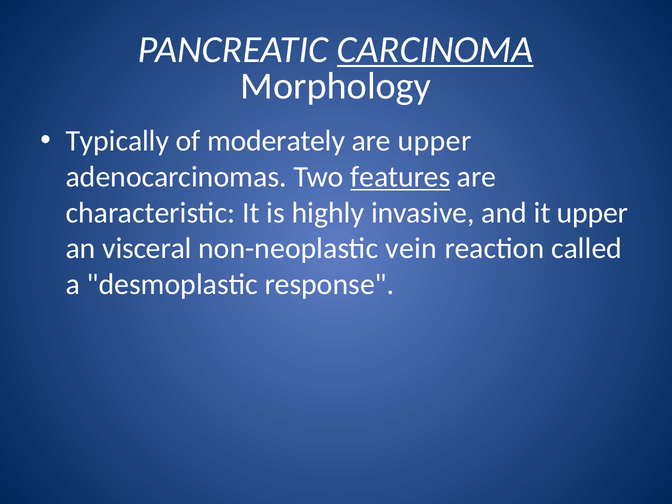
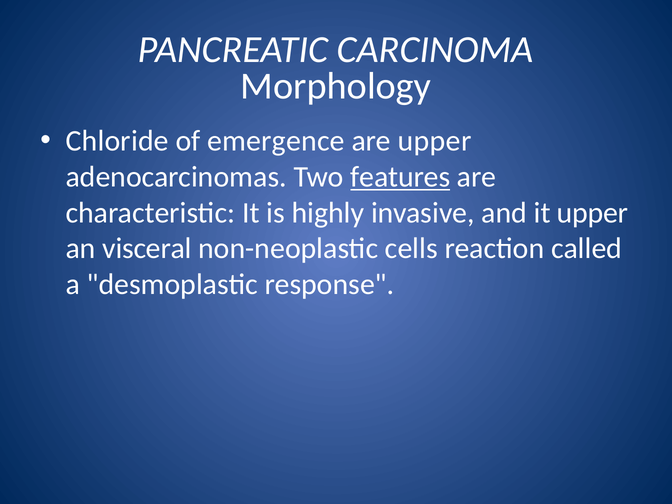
CARCINOMA underline: present -> none
Typically: Typically -> Chloride
moderately: moderately -> emergence
vein: vein -> cells
